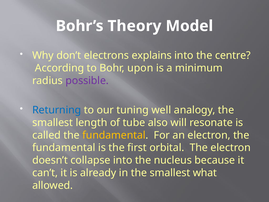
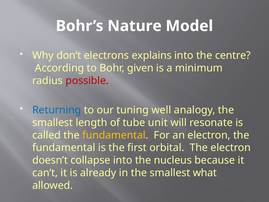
Theory: Theory -> Nature
upon: upon -> given
possible colour: purple -> red
also: also -> unit
